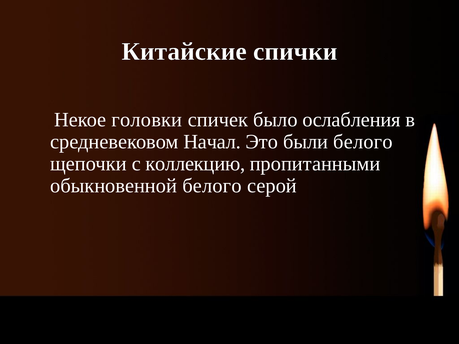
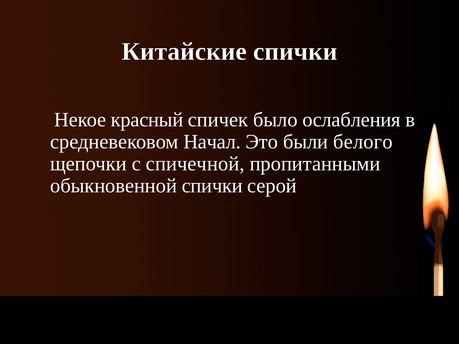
головки: головки -> красный
коллекцию: коллекцию -> спичечной
обыкновенной белого: белого -> спички
